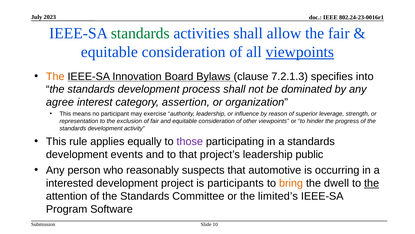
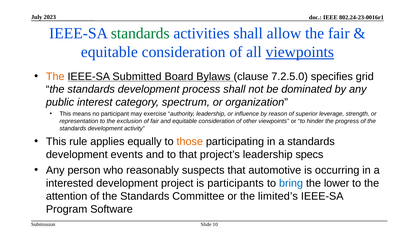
Innovation: Innovation -> Submitted
7.2.1.3: 7.2.1.3 -> 7.2.5.0
into: into -> grid
agree: agree -> public
assertion: assertion -> spectrum
those colour: purple -> orange
public: public -> specs
bring colour: orange -> blue
dwell: dwell -> lower
the at (372, 183) underline: present -> none
